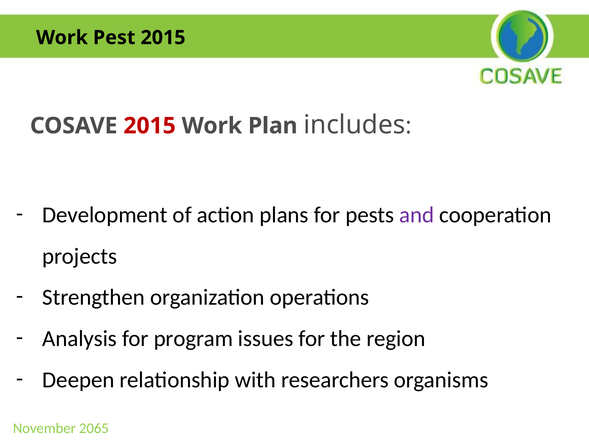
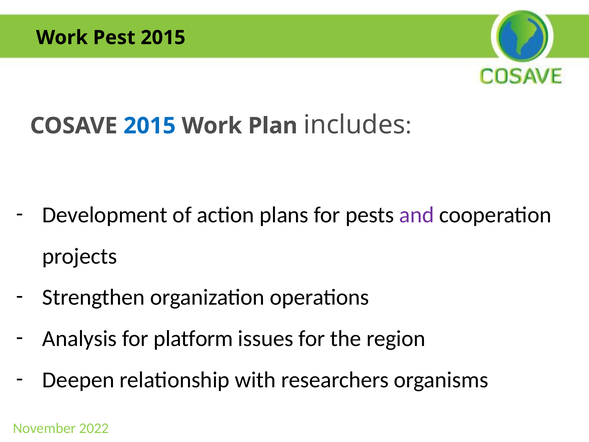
2015 at (150, 126) colour: red -> blue
program: program -> platform
2065: 2065 -> 2022
